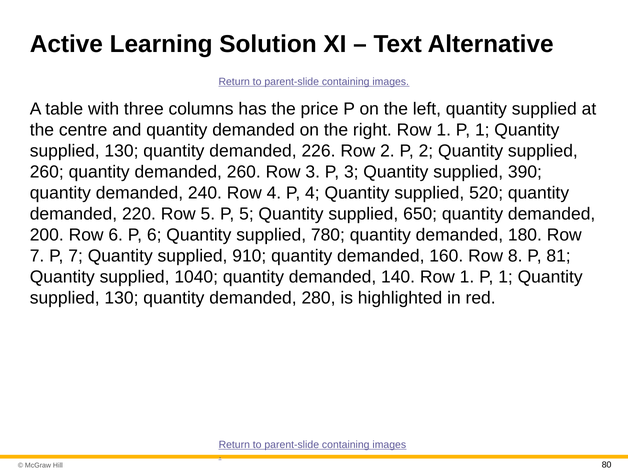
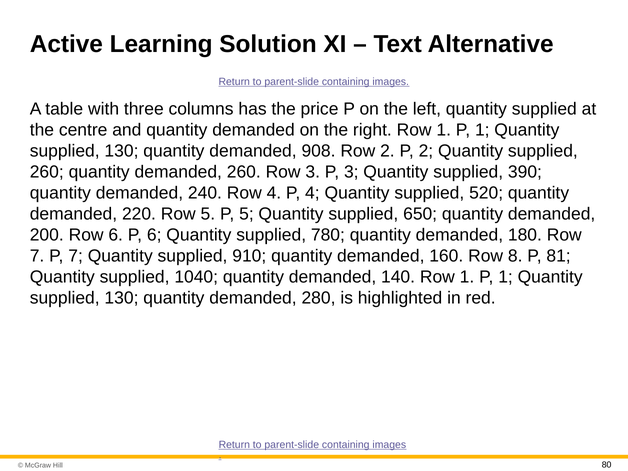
226: 226 -> 908
